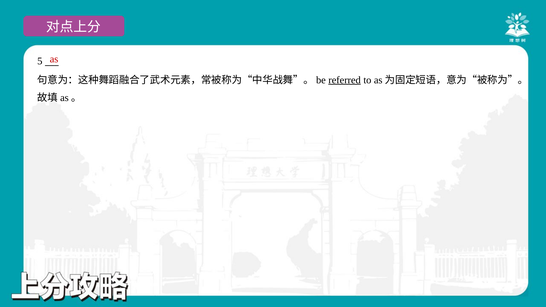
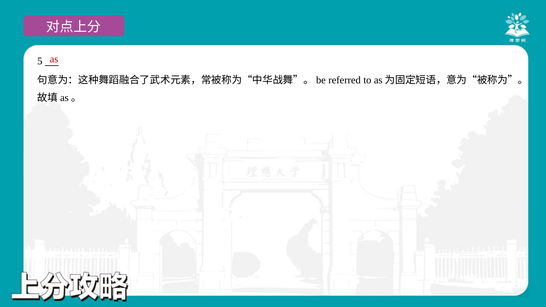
referred underline: present -> none
